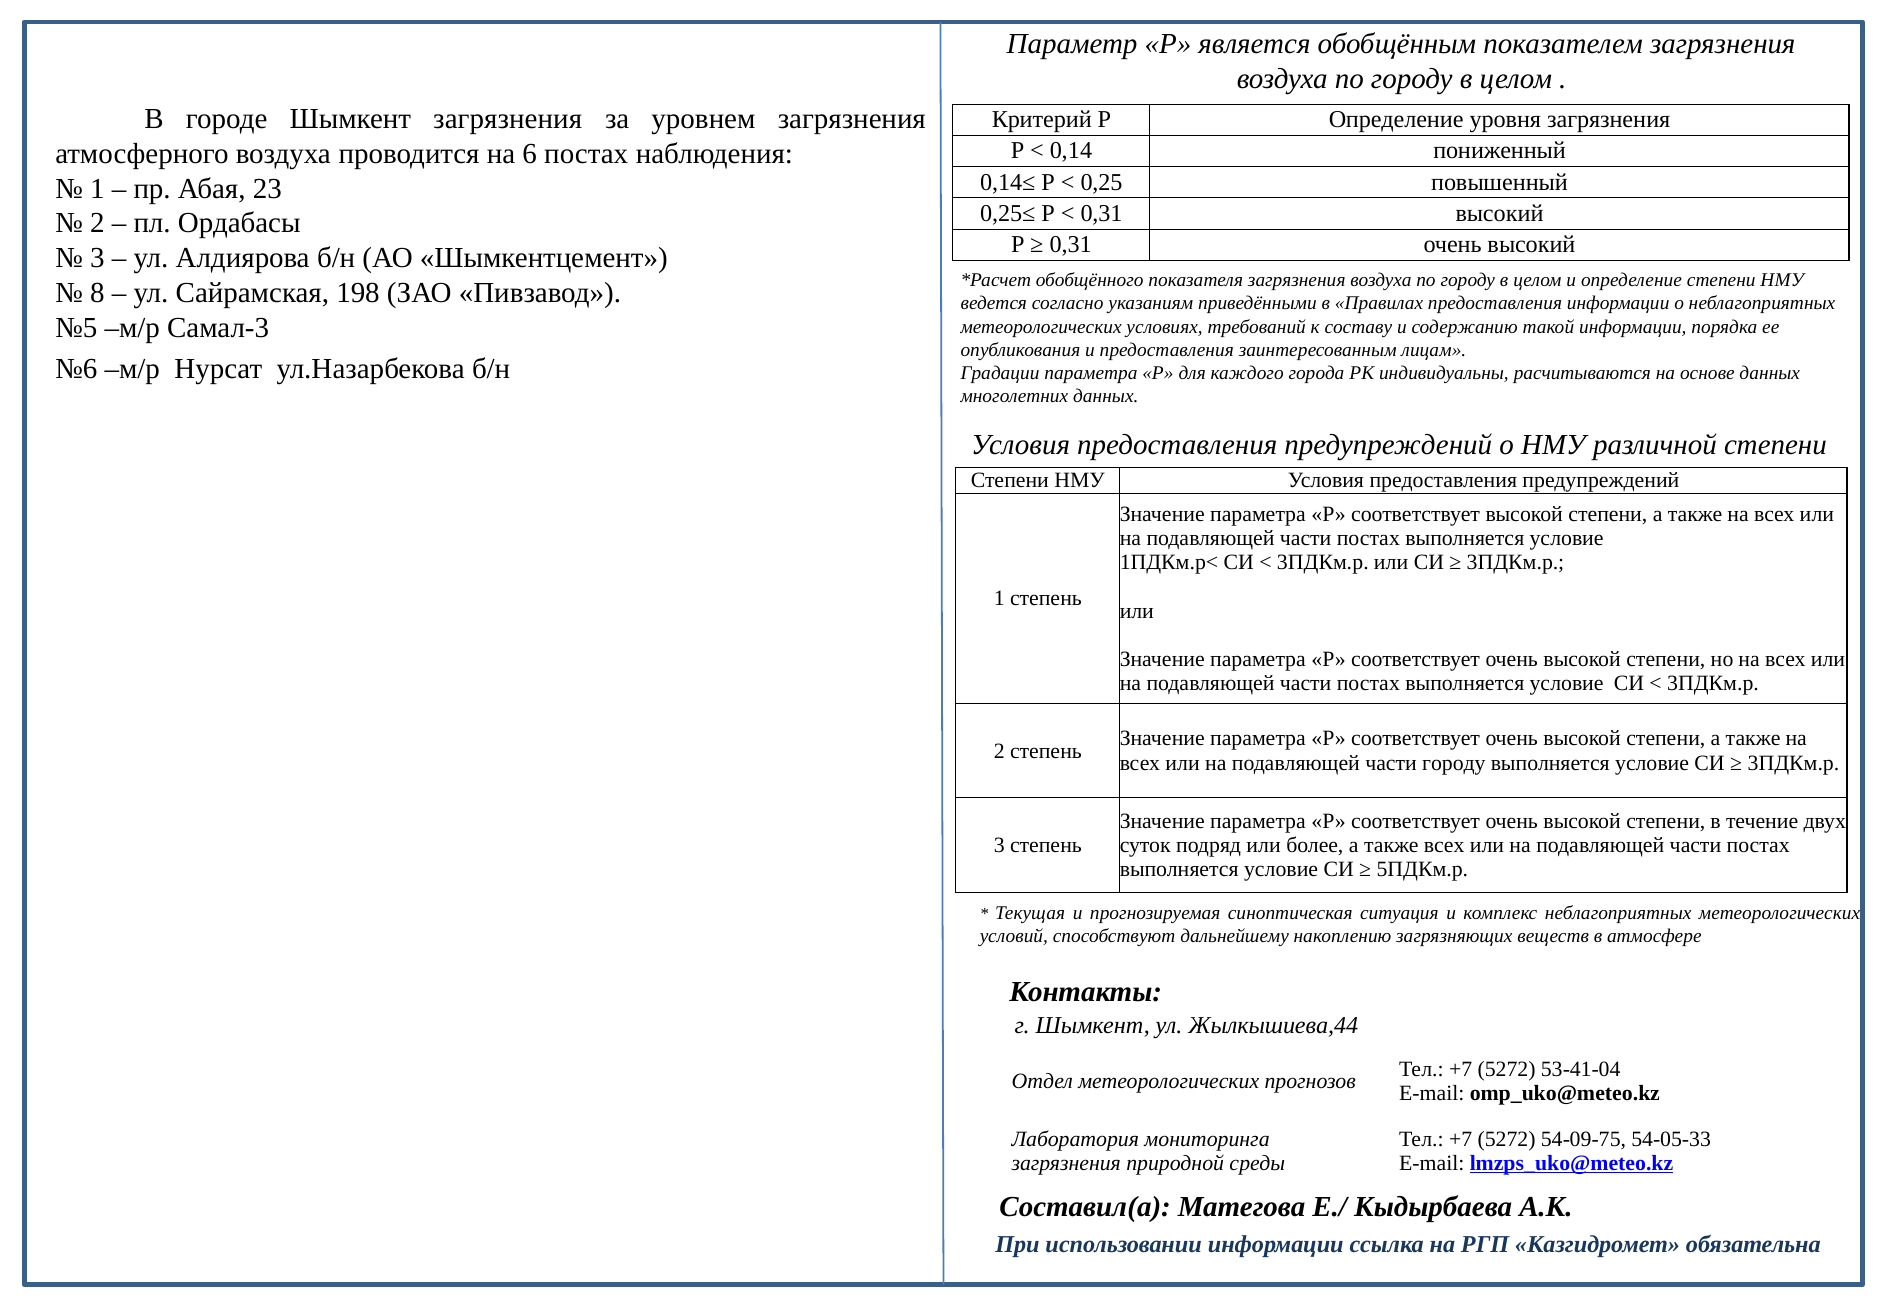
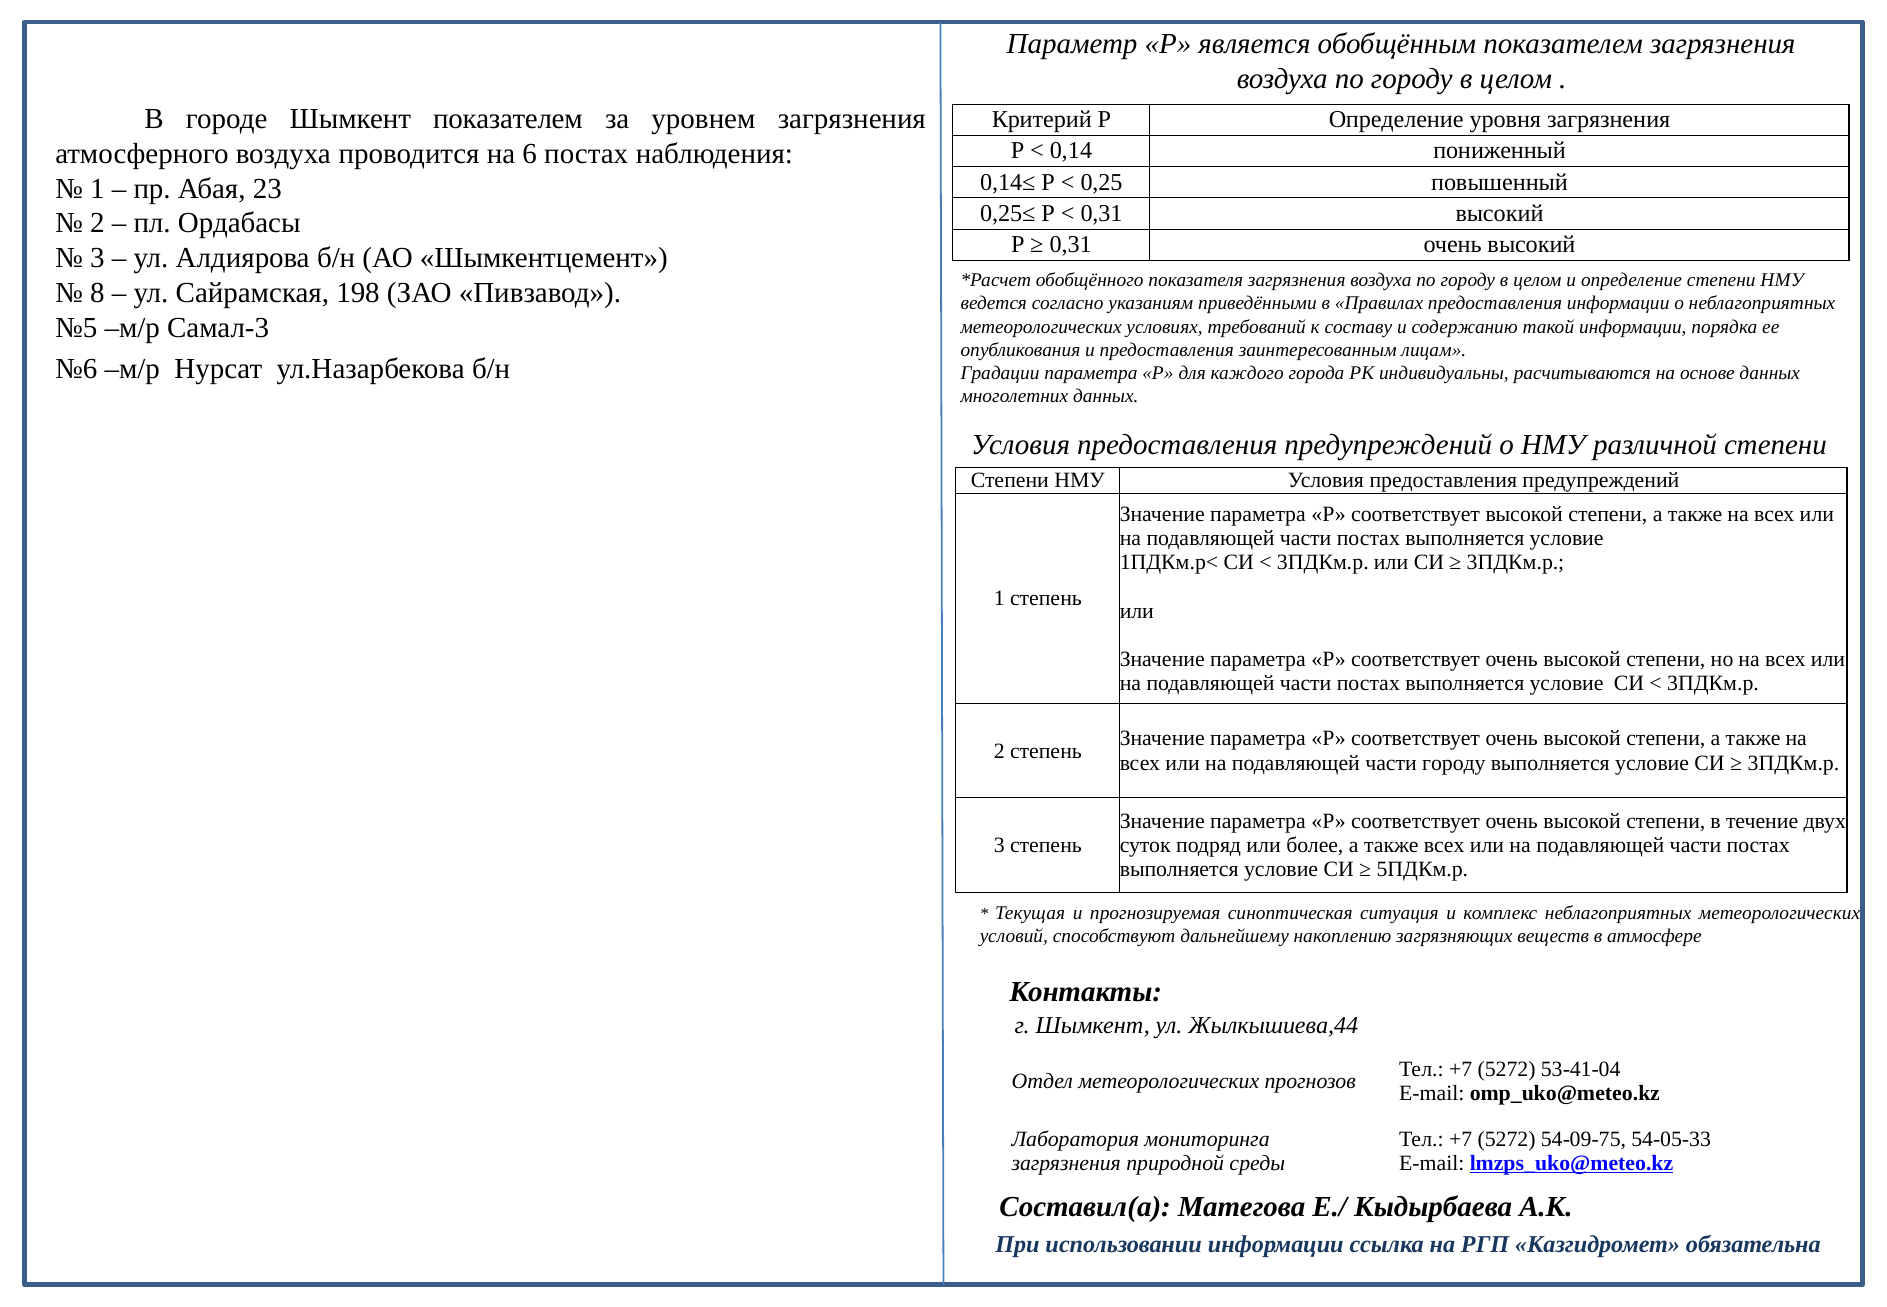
Шымкент загрязнения: загрязнения -> показателем
